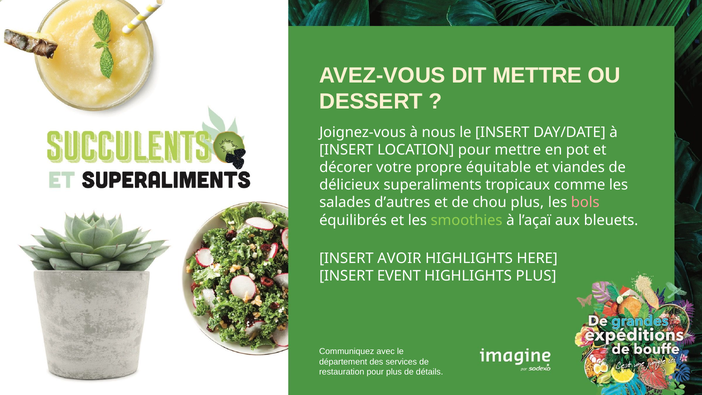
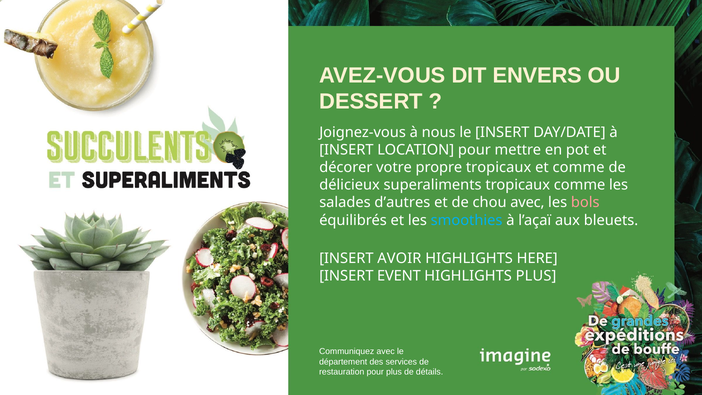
DIT METTRE: METTRE -> ENVERS
propre équitable: équitable -> tropicaux
et viandes: viandes -> comme
chou plus: plus -> avec
smoothies colour: light green -> light blue
